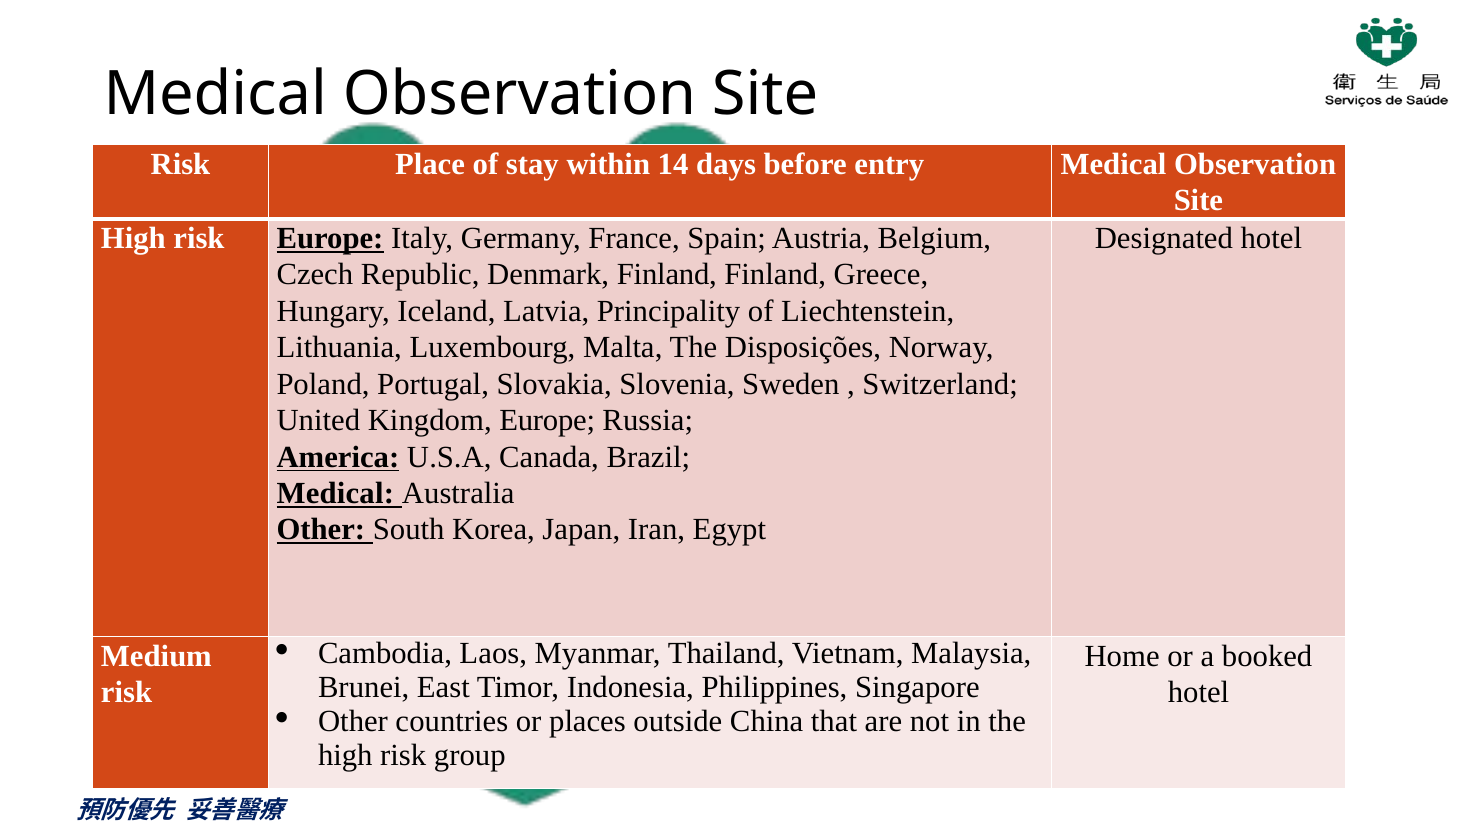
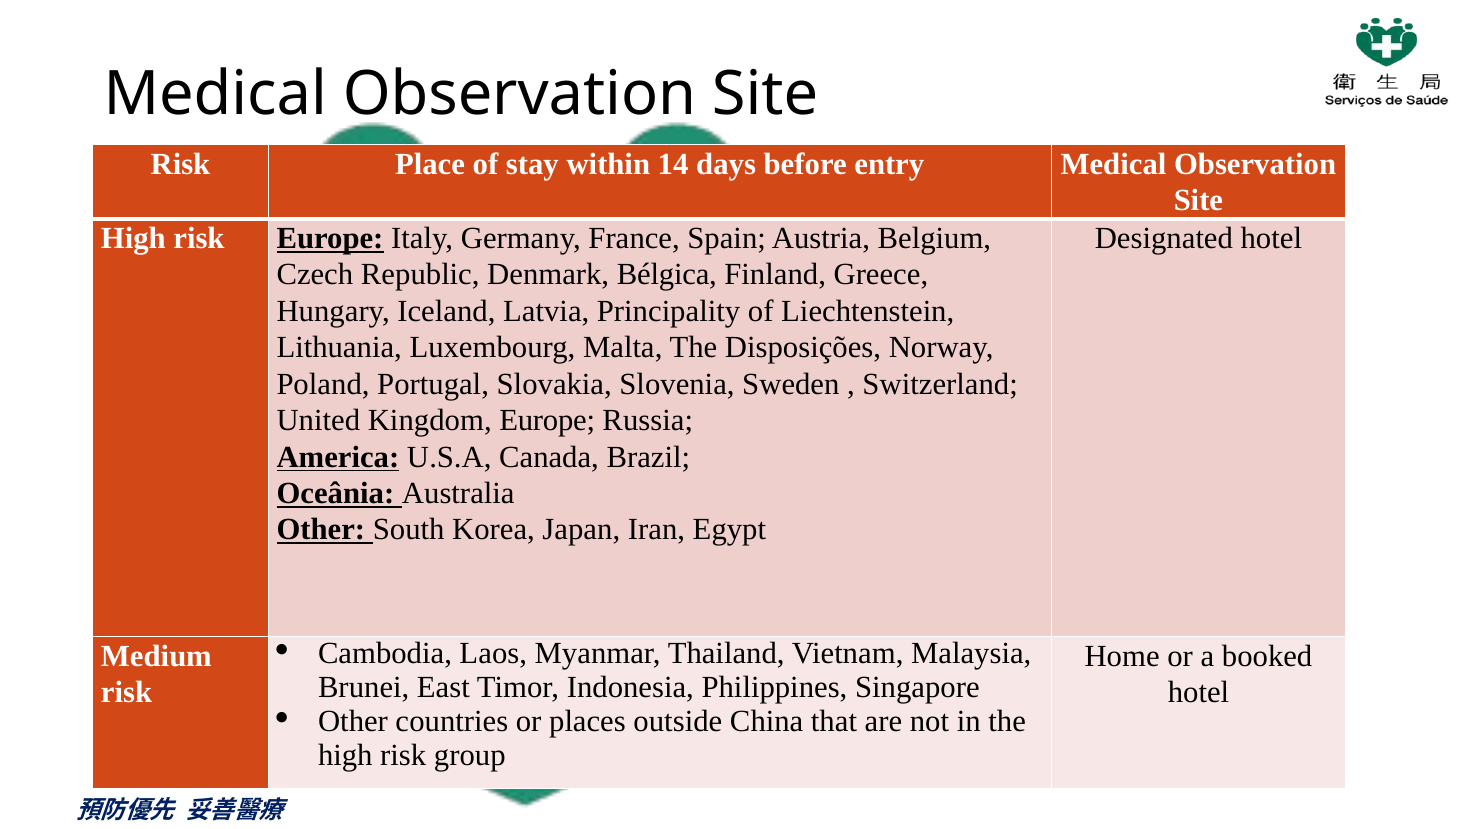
Denmark Finland: Finland -> Bélgica
Medical at (335, 493): Medical -> Oceânia
